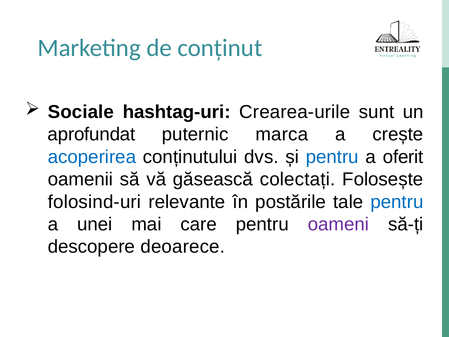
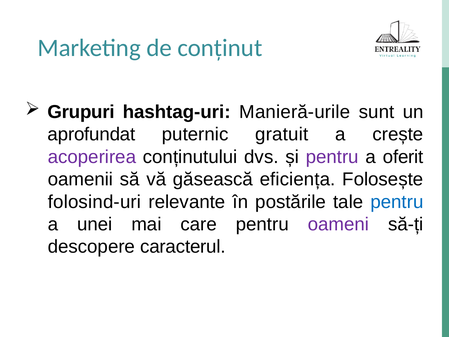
Sociale: Sociale -> Grupuri
Crearea-urile: Crearea-urile -> Manieră-urile
marca: marca -> gratuit
acoperirea colour: blue -> purple
pentru at (332, 157) colour: blue -> purple
colectați: colectați -> eficiența
deoarece: deoarece -> caracterul
